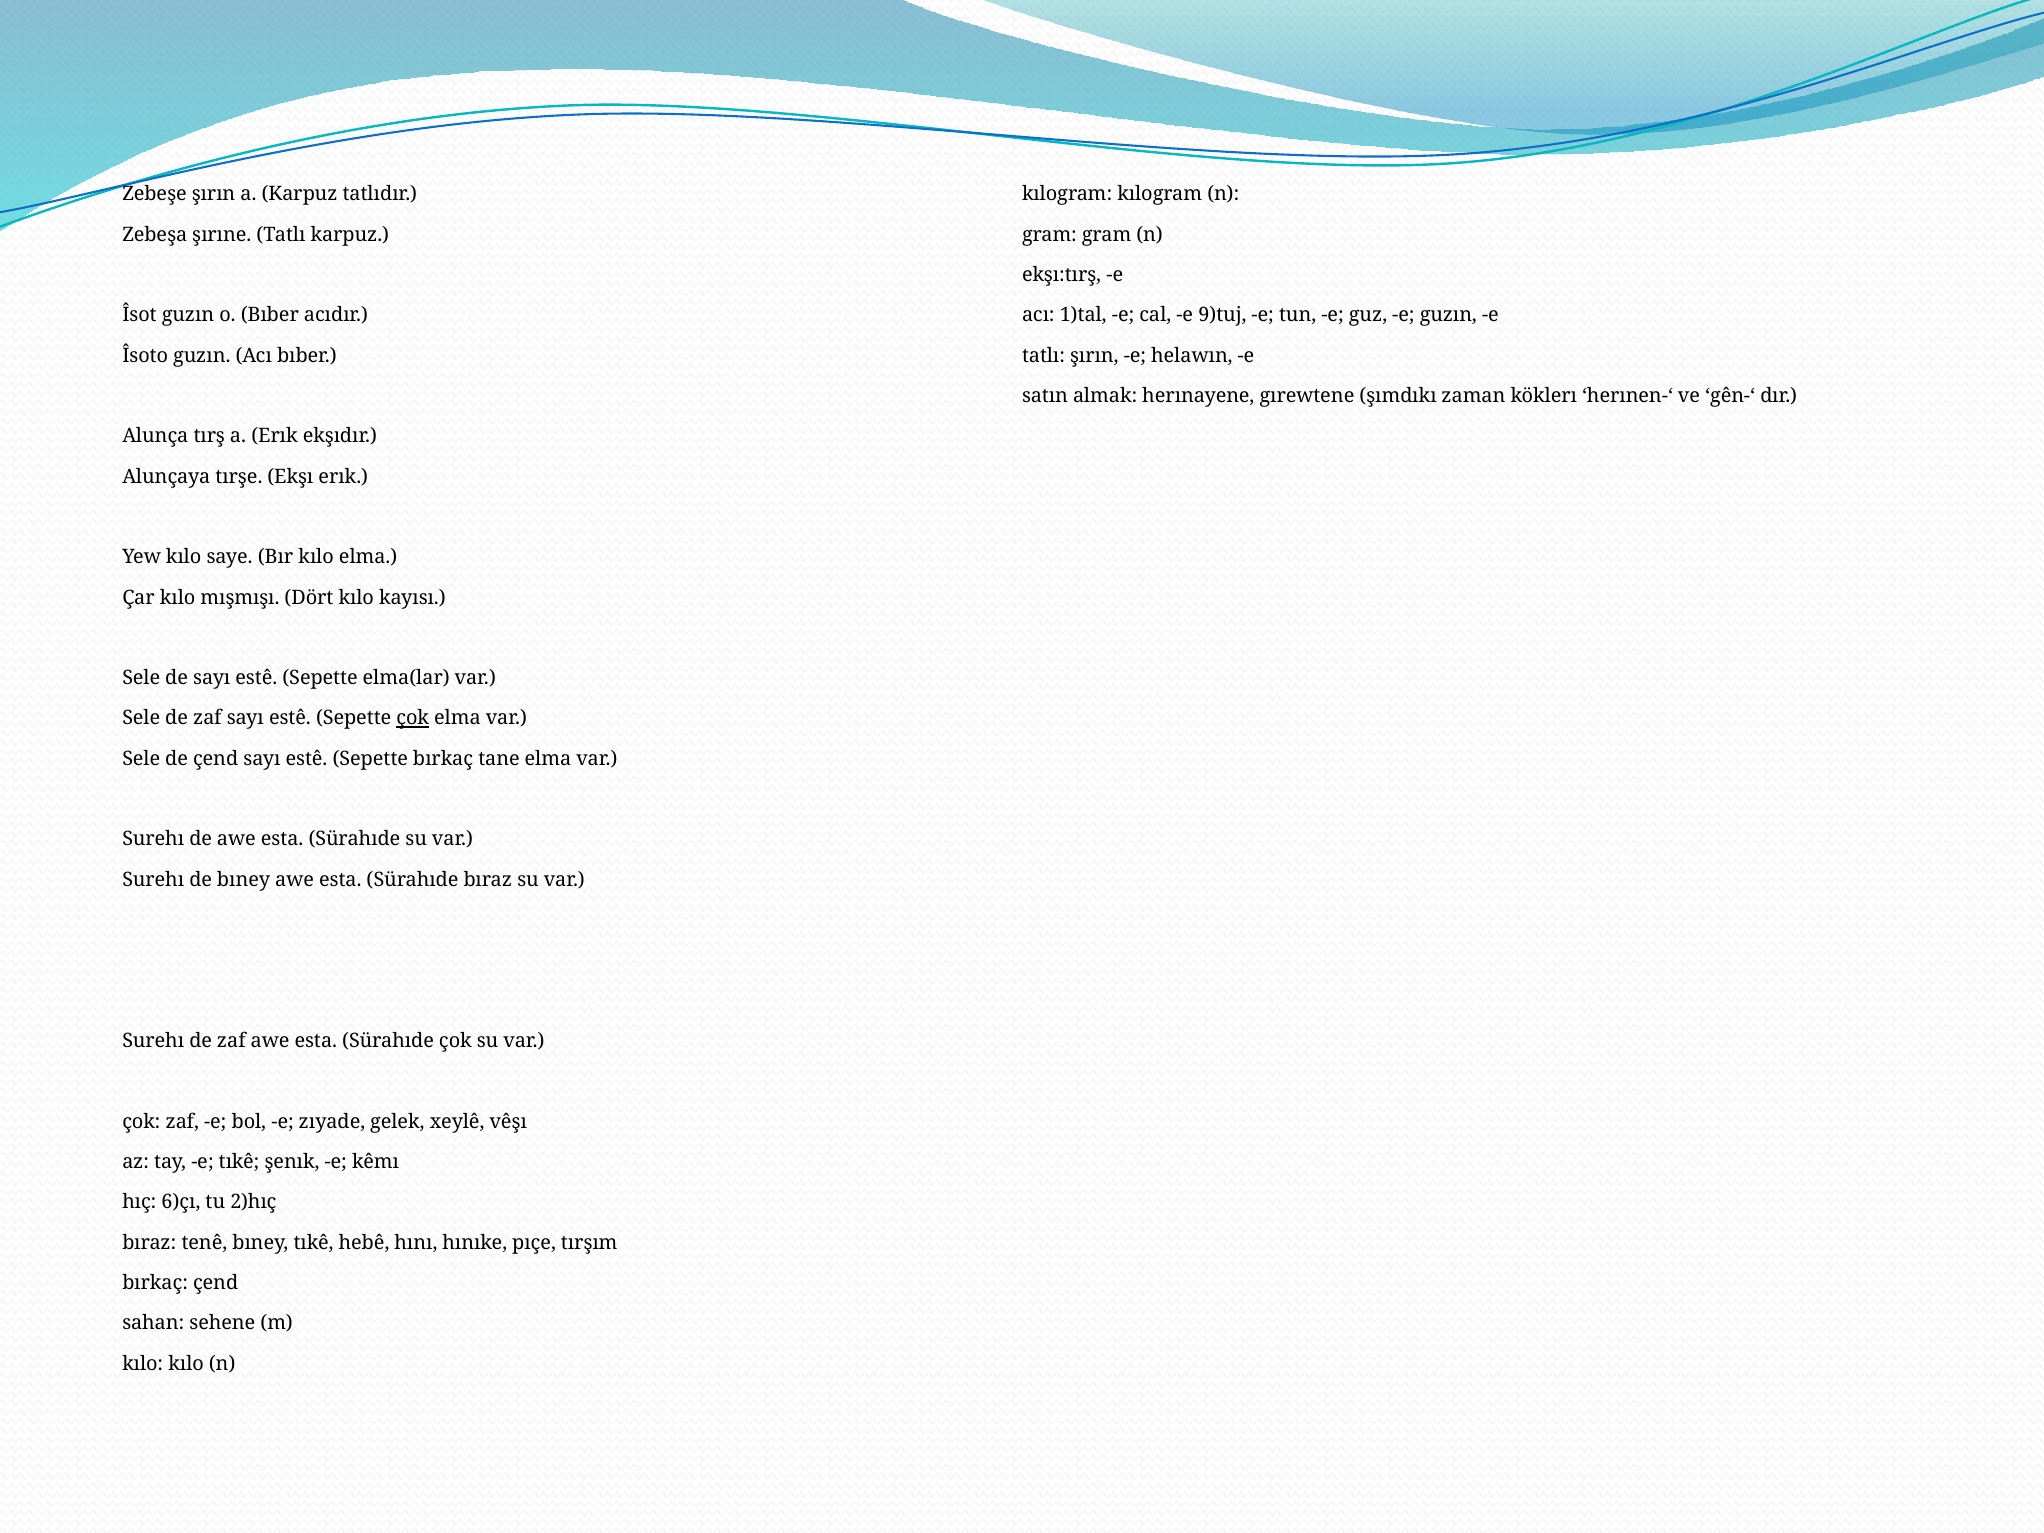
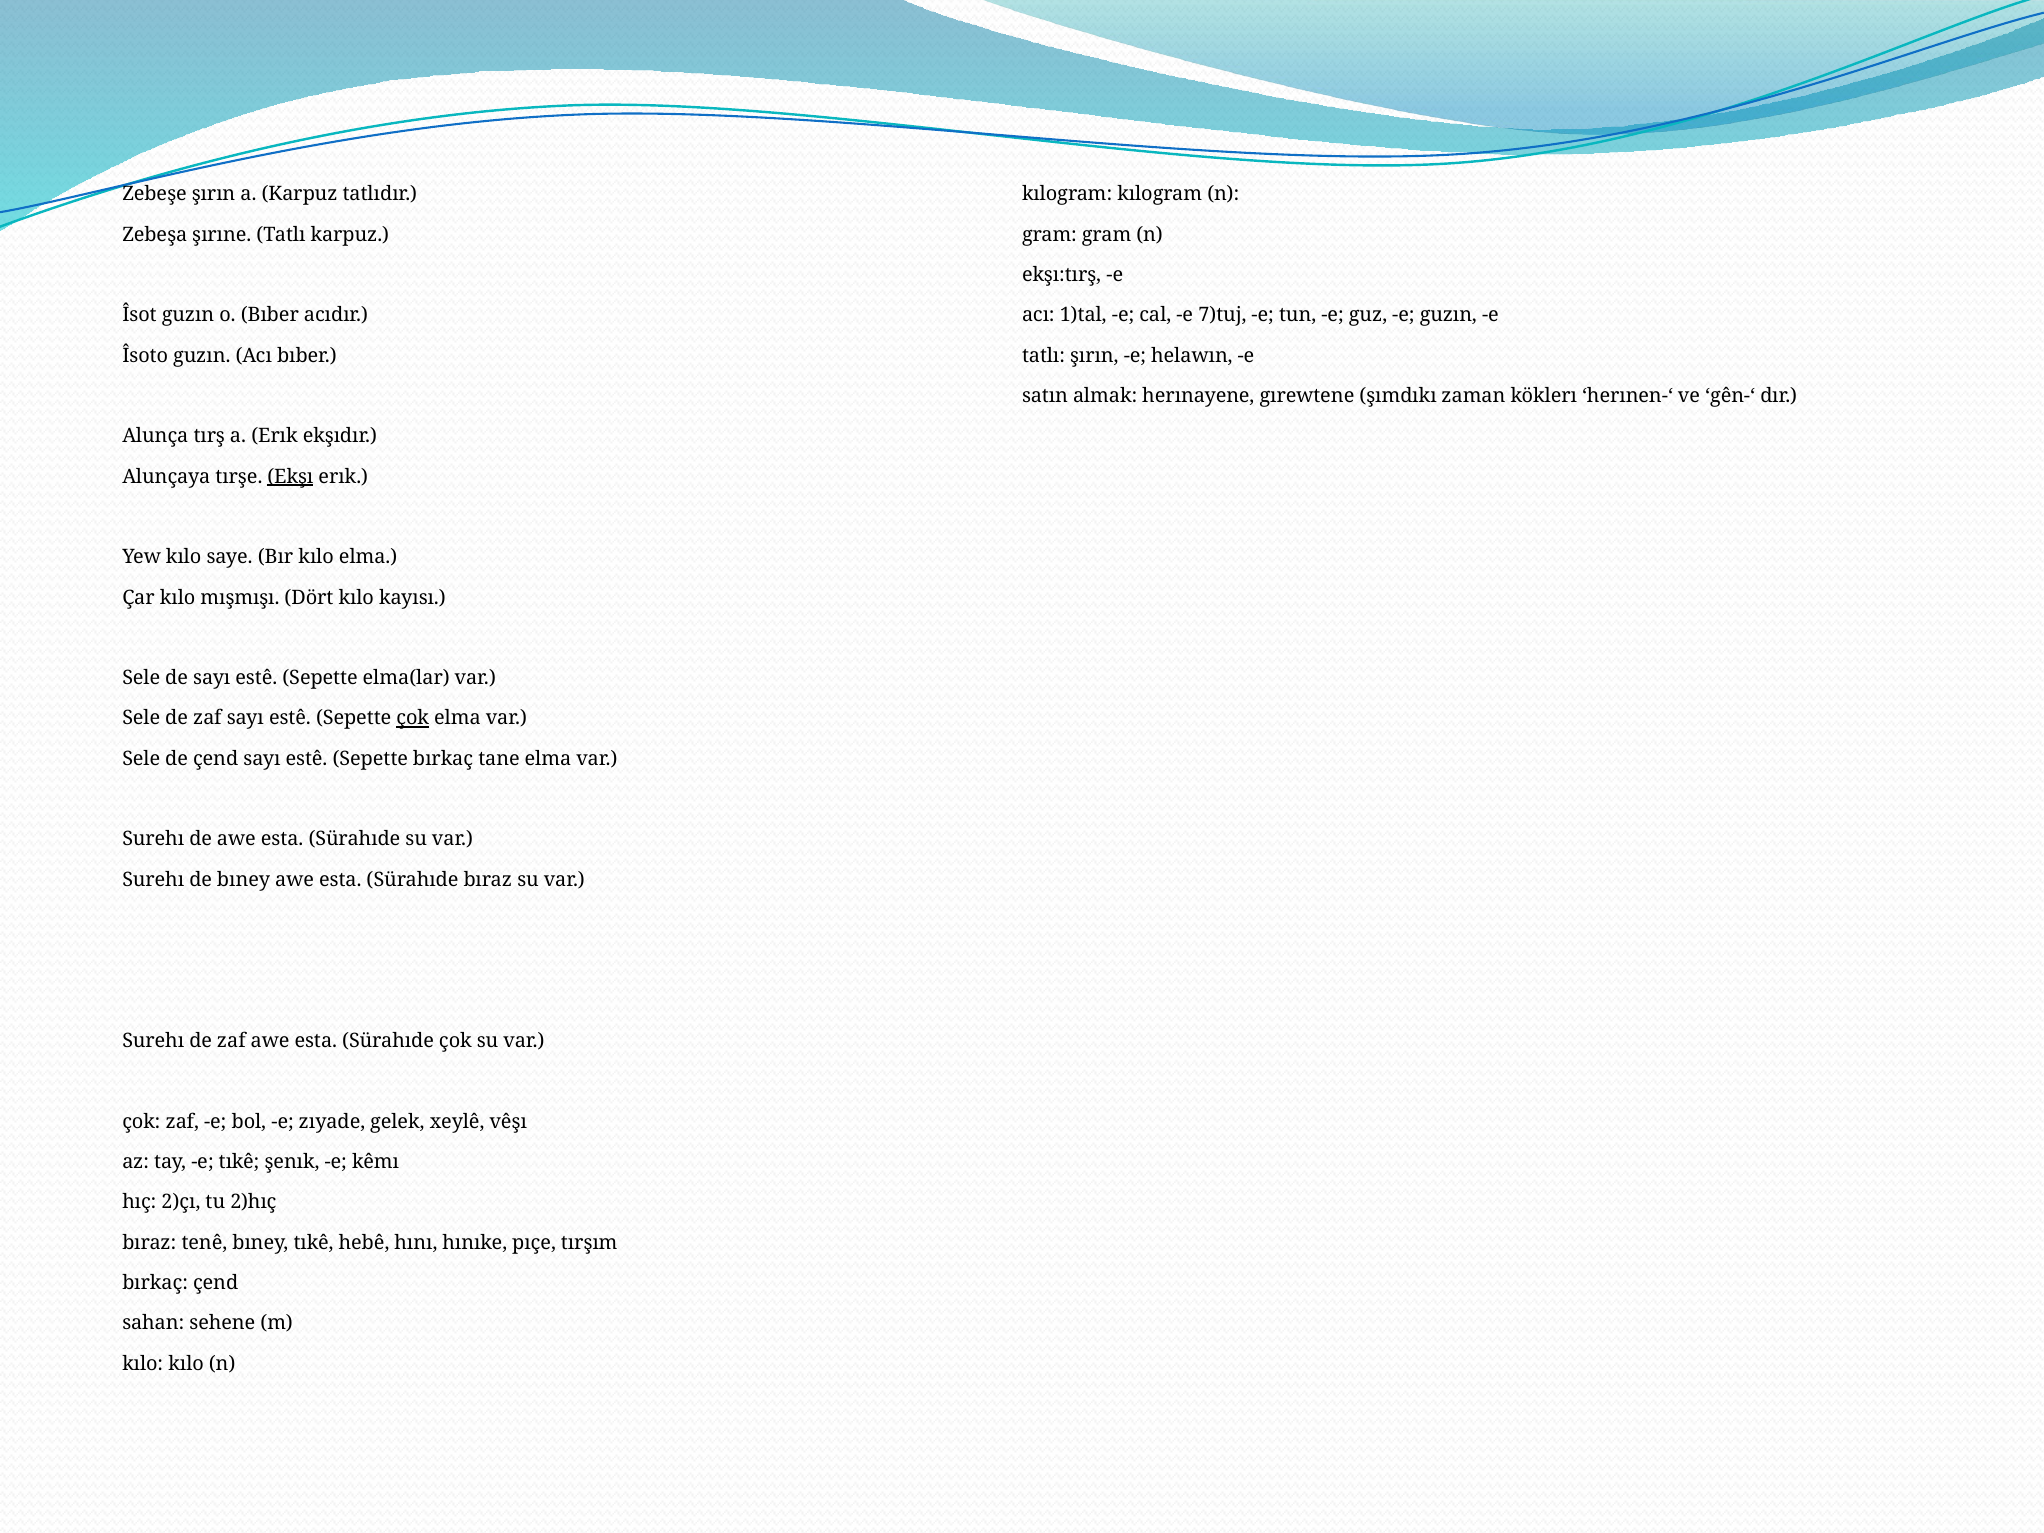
9)tuj: 9)tuj -> 7)tuj
Ekşı underline: none -> present
6)çı: 6)çı -> 2)çı
